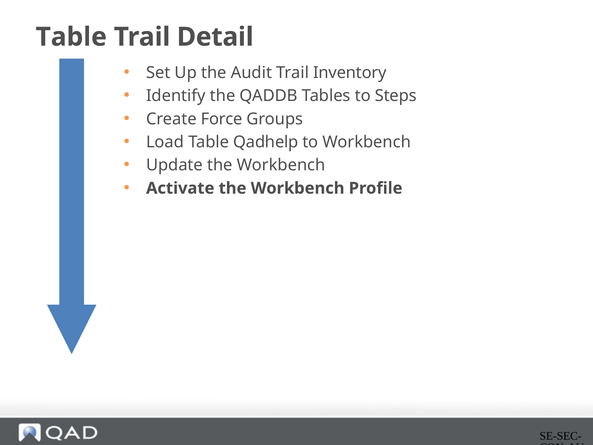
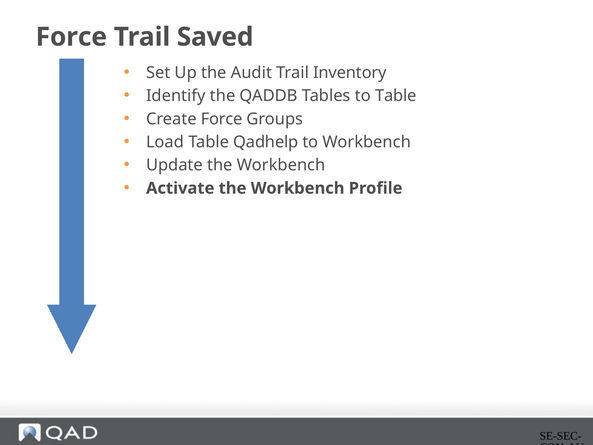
Table at (71, 37): Table -> Force
Detail: Detail -> Saved
to Steps: Steps -> Table
